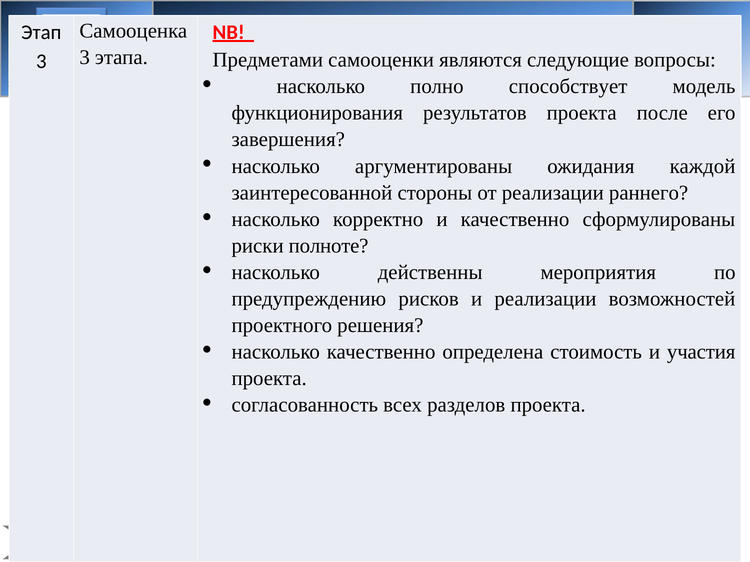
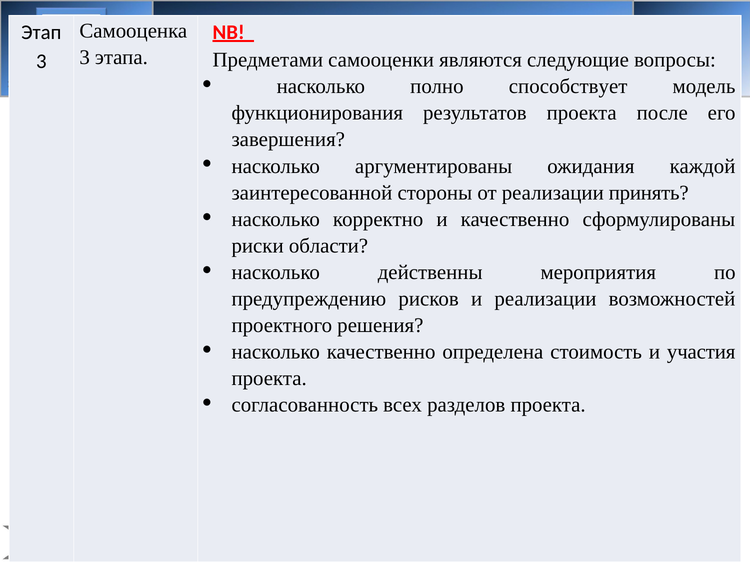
раннего: раннего -> принять
полноте: полноте -> области
